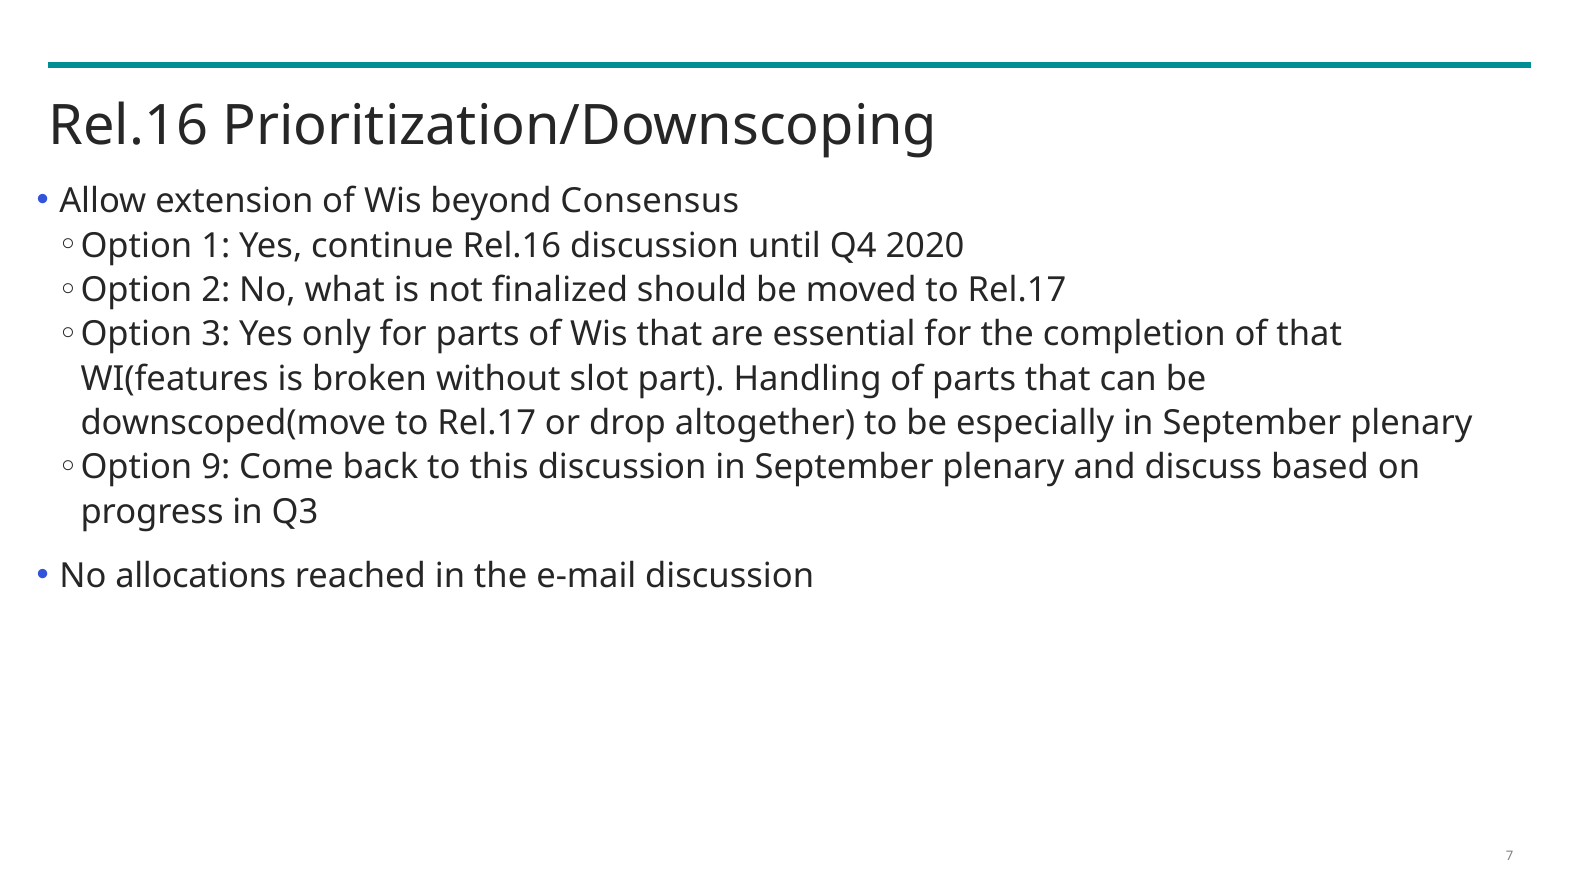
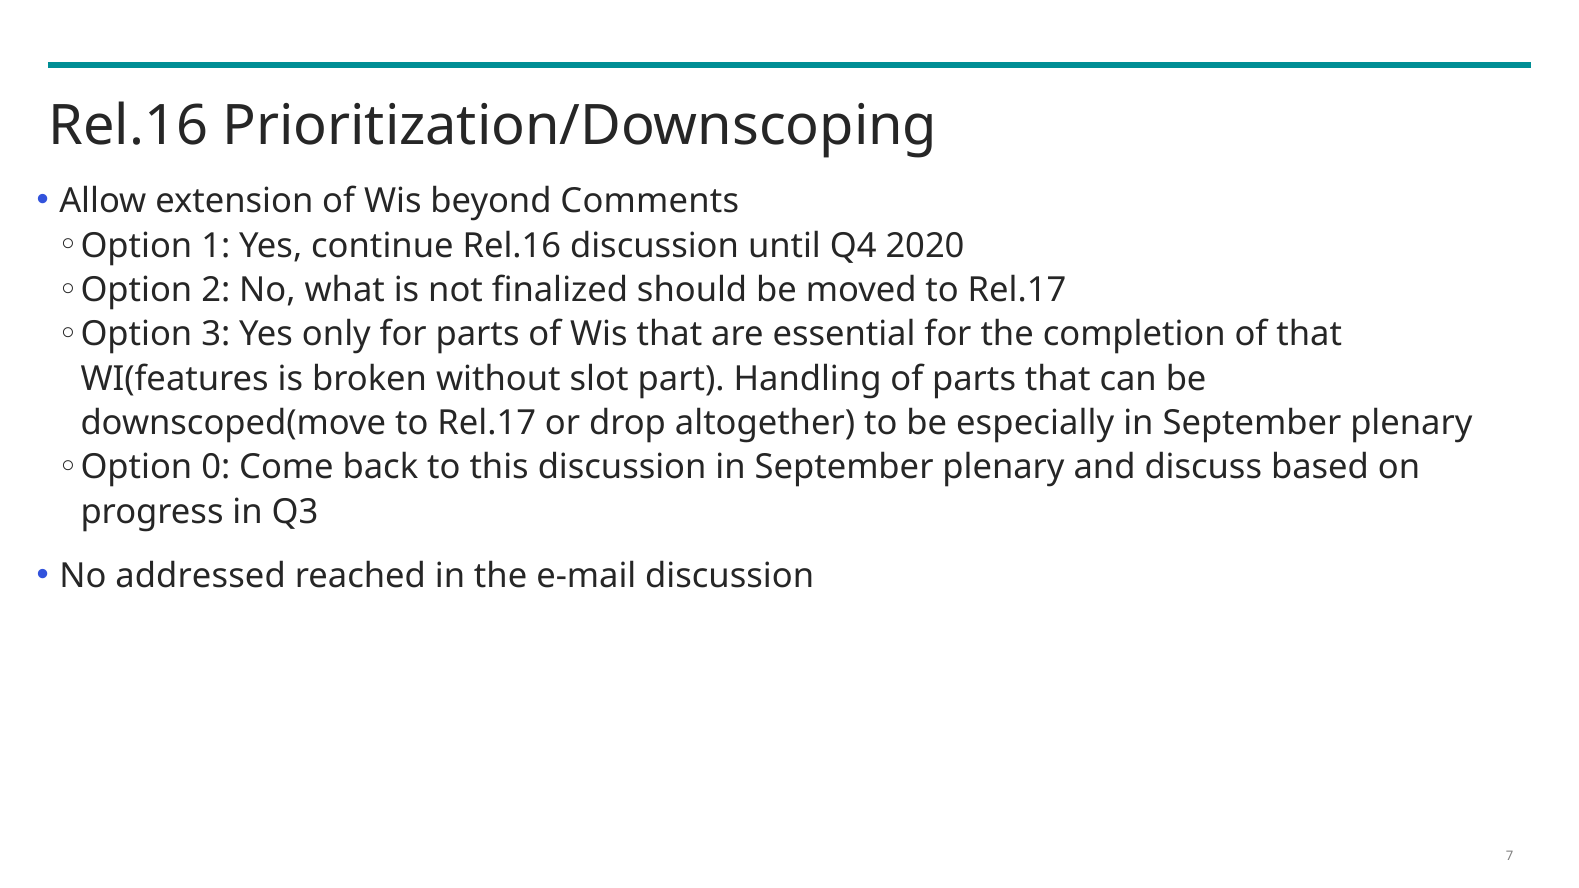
Consensus: Consensus -> Comments
9: 9 -> 0
allocations: allocations -> addressed
